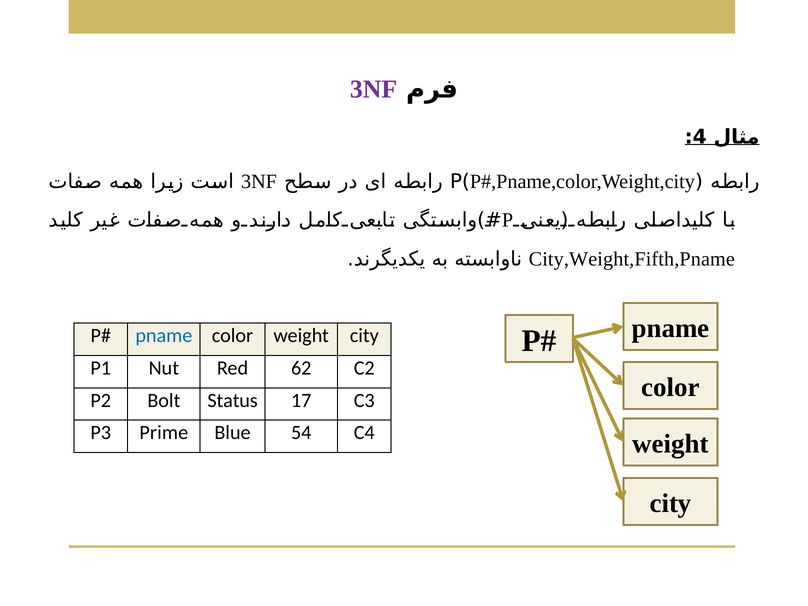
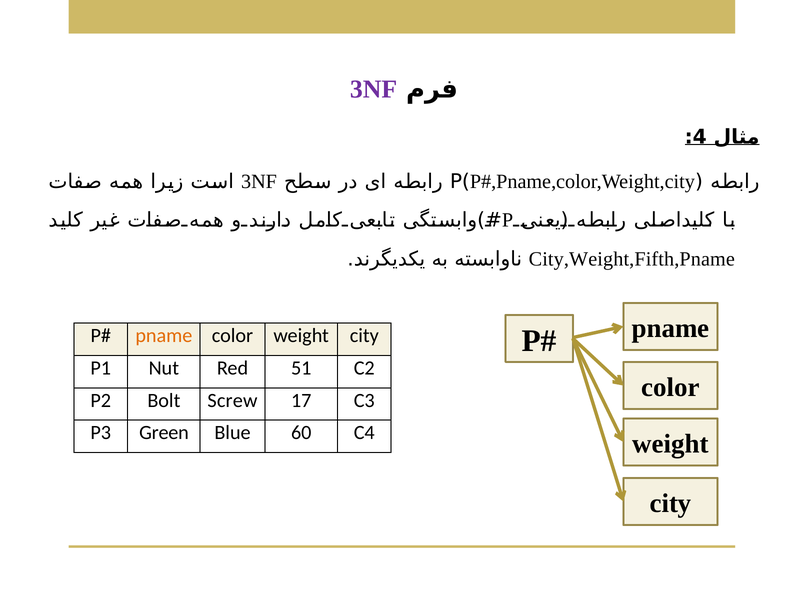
pname at (164, 336) colour: blue -> orange
62: 62 -> 51
Status: Status -> Screw
Prime: Prime -> Green
54: 54 -> 60
